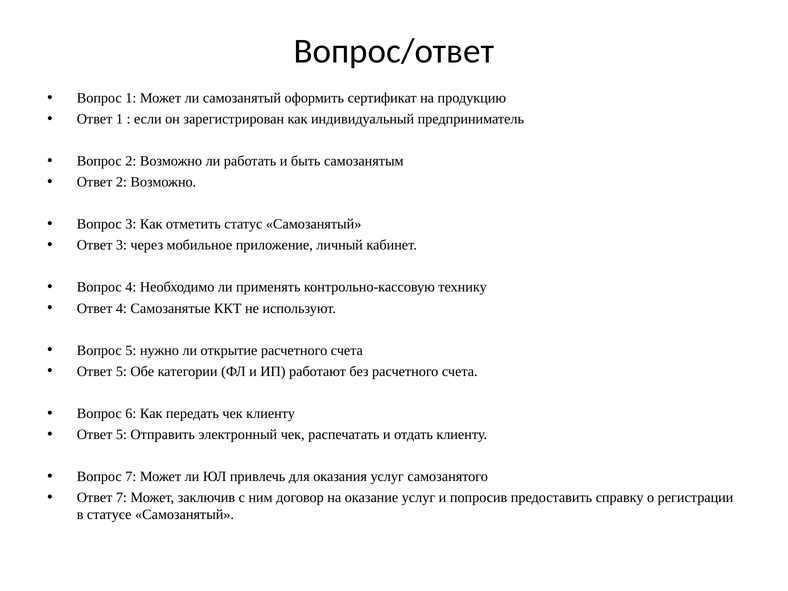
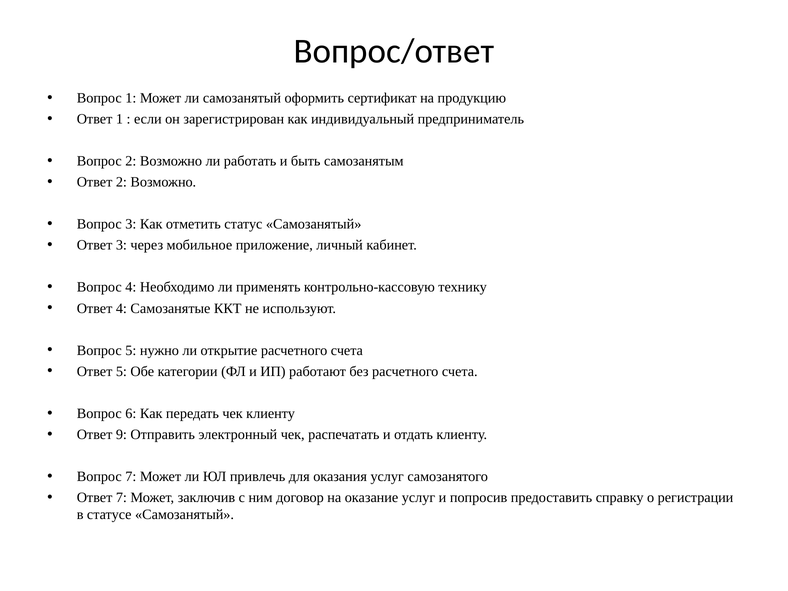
5 at (121, 435): 5 -> 9
